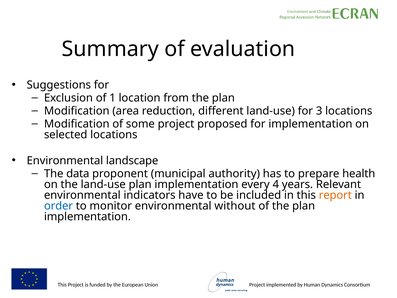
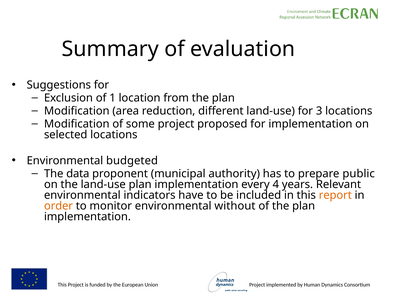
landscape: landscape -> budgeted
health: health -> public
order colour: blue -> orange
